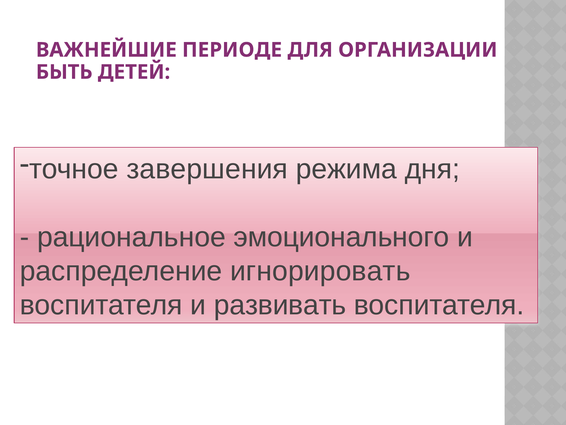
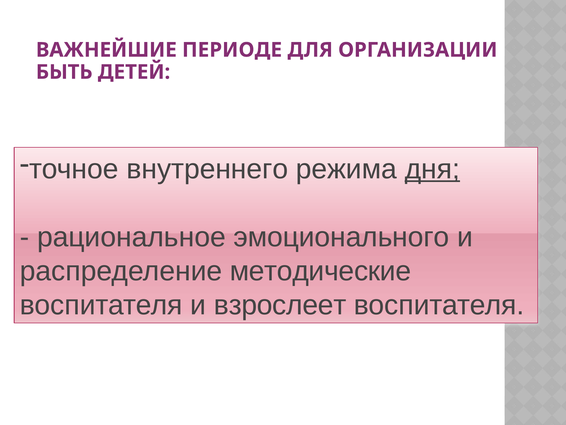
завершения: завершения -> внутреннего
дня underline: none -> present
игнорировать: игнорировать -> методические
развивать: развивать -> взрослеет
